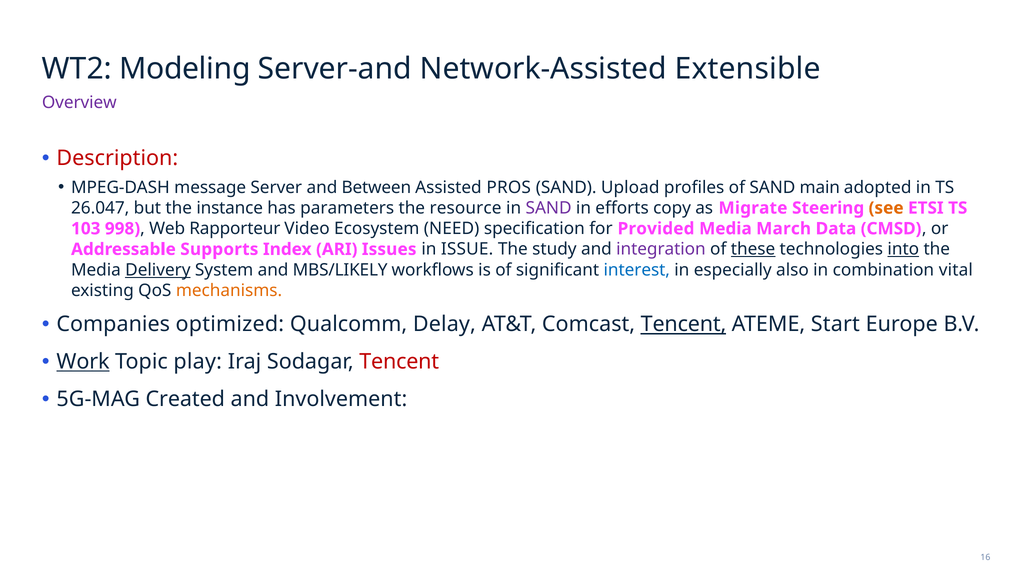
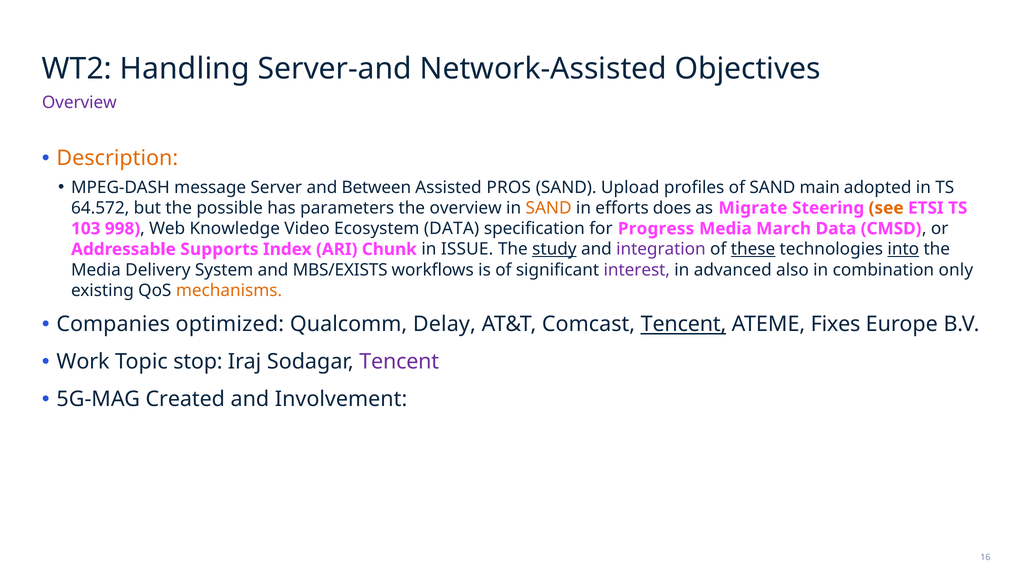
Modeling: Modeling -> Handling
Extensible: Extensible -> Objectives
Description colour: red -> orange
26.047: 26.047 -> 64.572
instance: instance -> possible
the resource: resource -> overview
SAND at (549, 208) colour: purple -> orange
copy: copy -> does
Rapporteur: Rapporteur -> Knowledge
Ecosystem NEED: NEED -> DATA
Provided: Provided -> Progress
Issues: Issues -> Chunk
study underline: none -> present
Delivery underline: present -> none
MBS/LIKELY: MBS/LIKELY -> MBS/EXISTS
interest colour: blue -> purple
especially: especially -> advanced
vital: vital -> only
Start: Start -> Fixes
Work underline: present -> none
play: play -> stop
Tencent at (399, 362) colour: red -> purple
